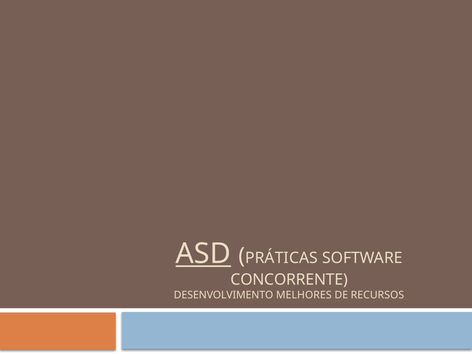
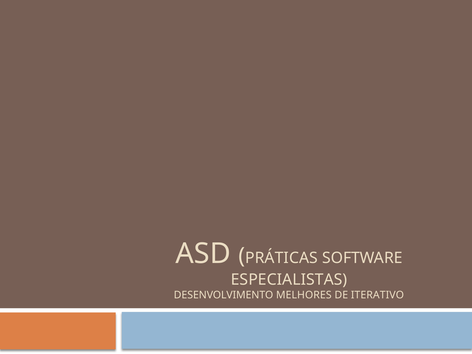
ASD underline: present -> none
CONCORRENTE: CONCORRENTE -> ESPECIALISTAS
RECURSOS: RECURSOS -> ITERATIVO
